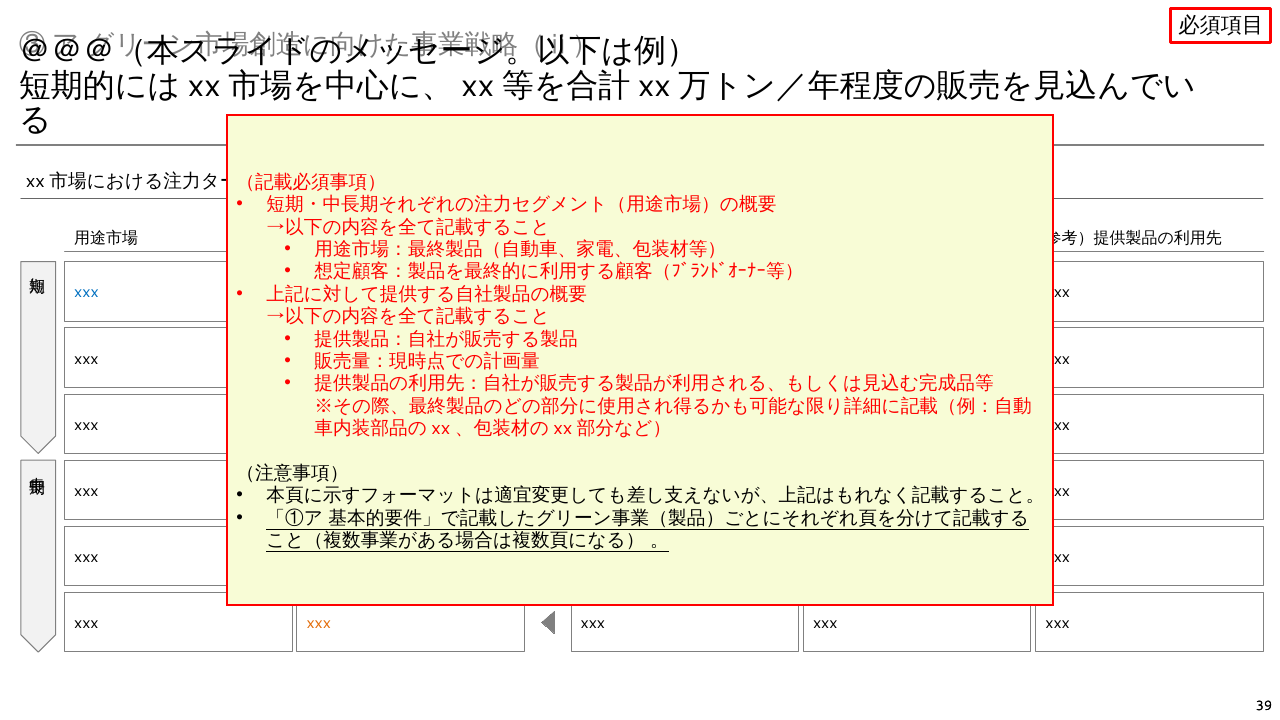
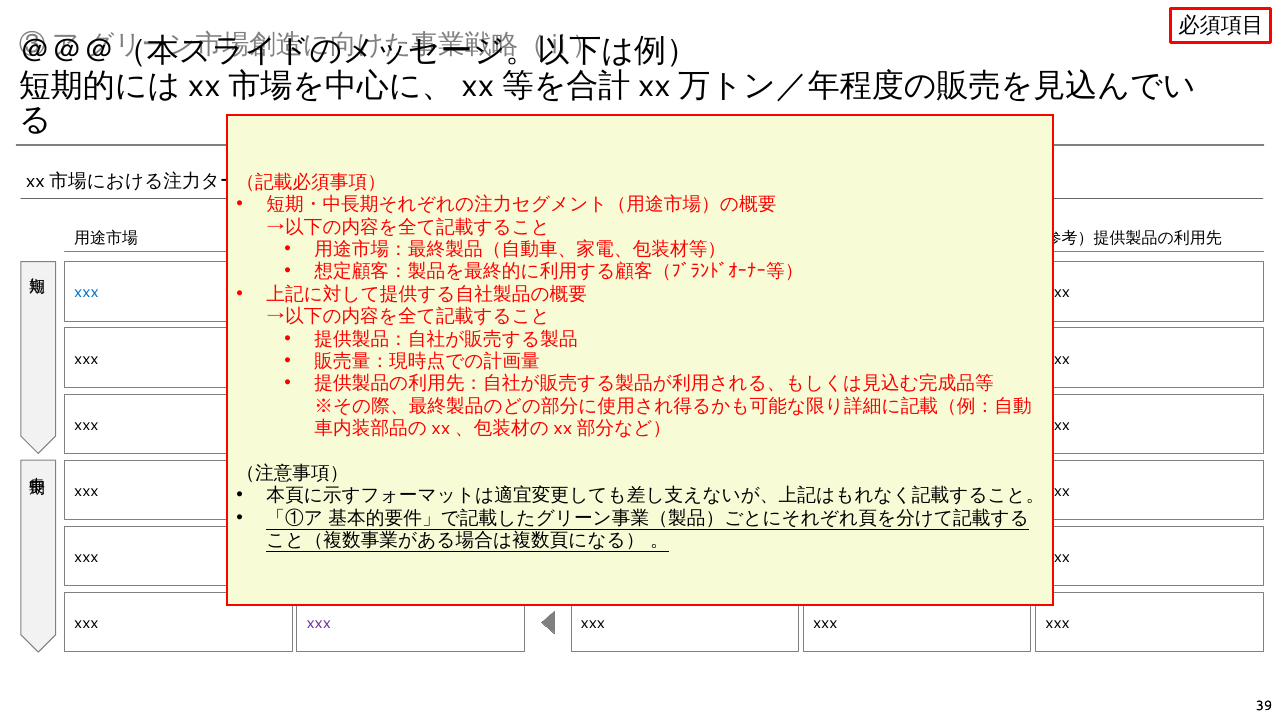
xxx at (319, 623) colour: orange -> purple
